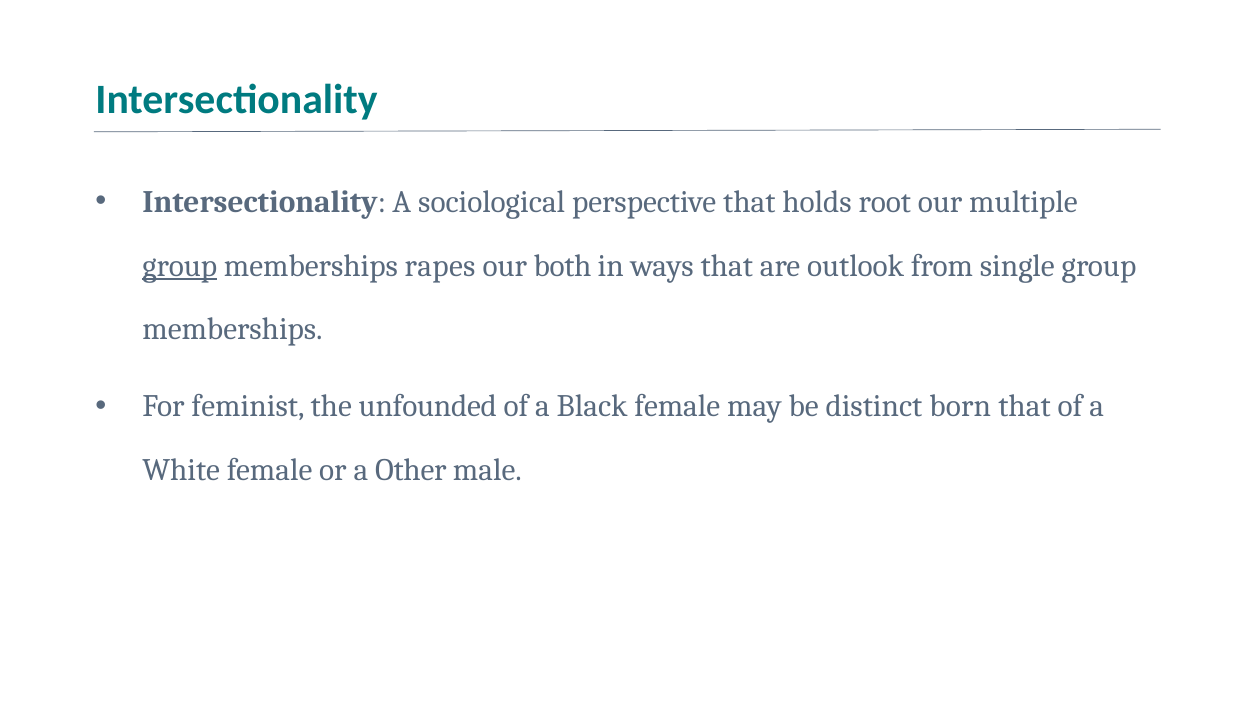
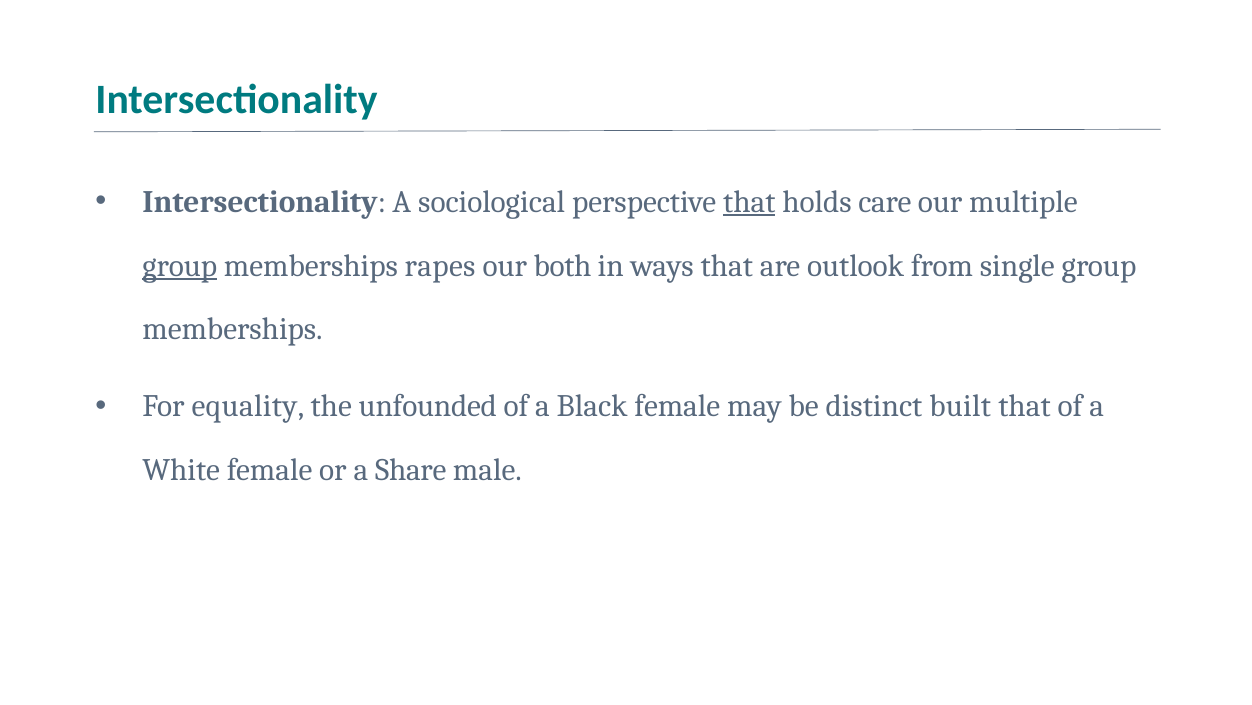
that at (749, 202) underline: none -> present
root: root -> care
feminist: feminist -> equality
born: born -> built
Other: Other -> Share
